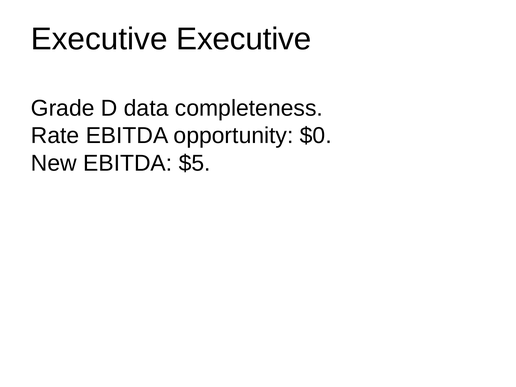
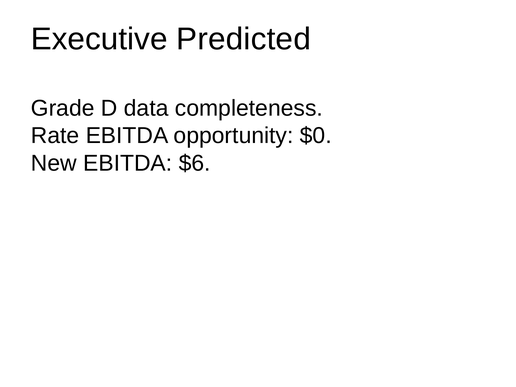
Executive Executive: Executive -> Predicted
$5: $5 -> $6
